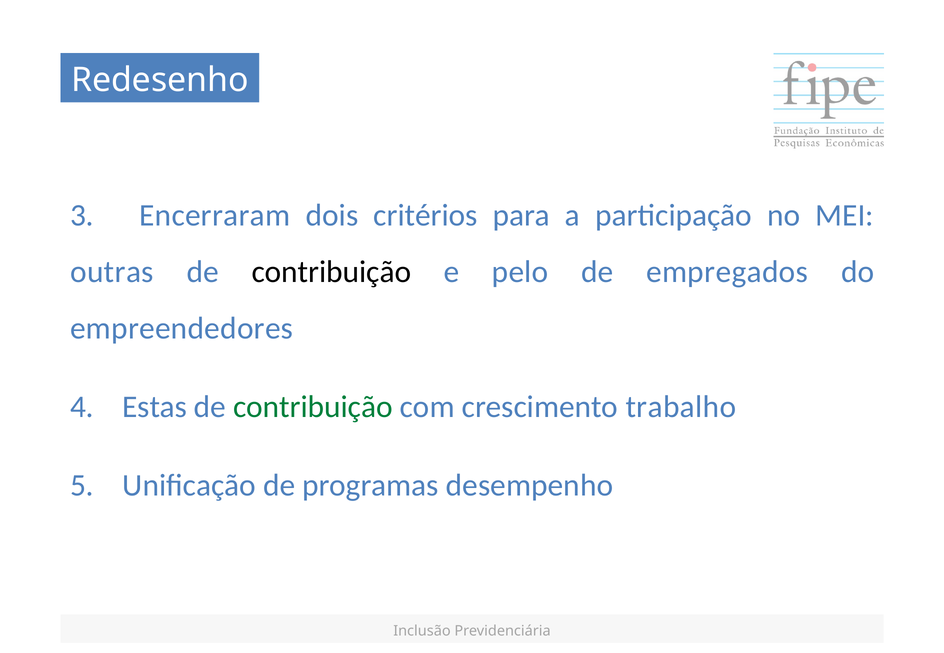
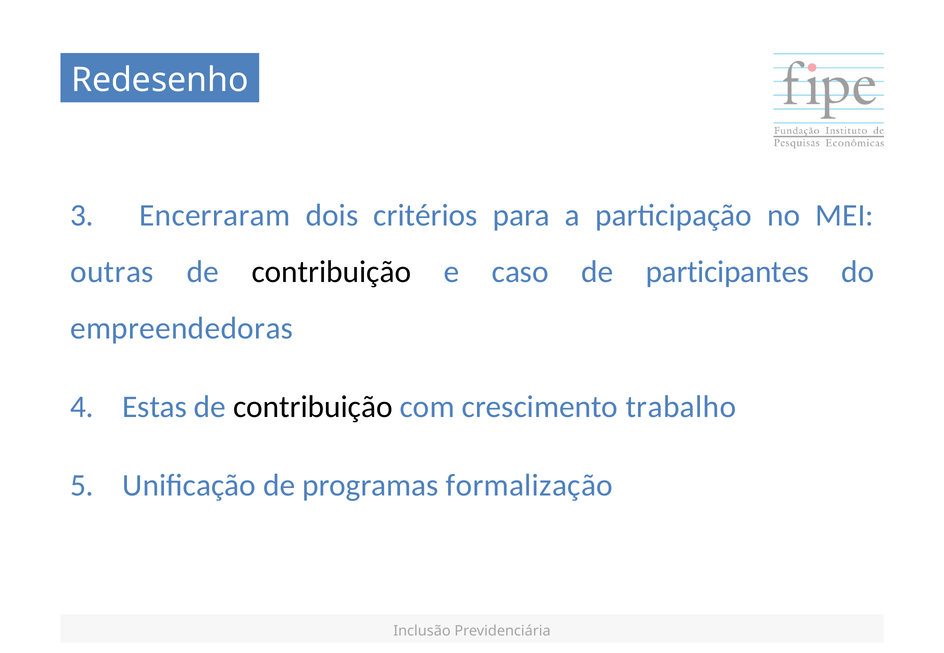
pelo: pelo -> caso
empregados: empregados -> participantes
empreendedores: empreendedores -> empreendedoras
contribuição at (313, 407) colour: green -> black
desempenho: desempenho -> formalização
